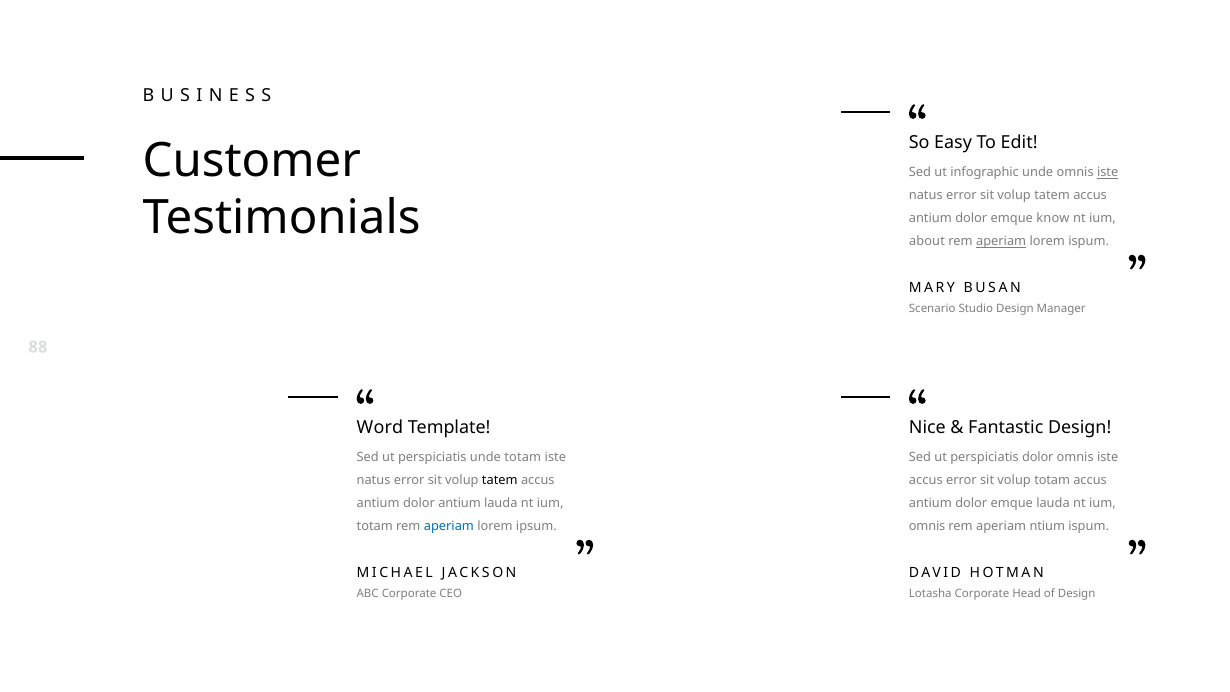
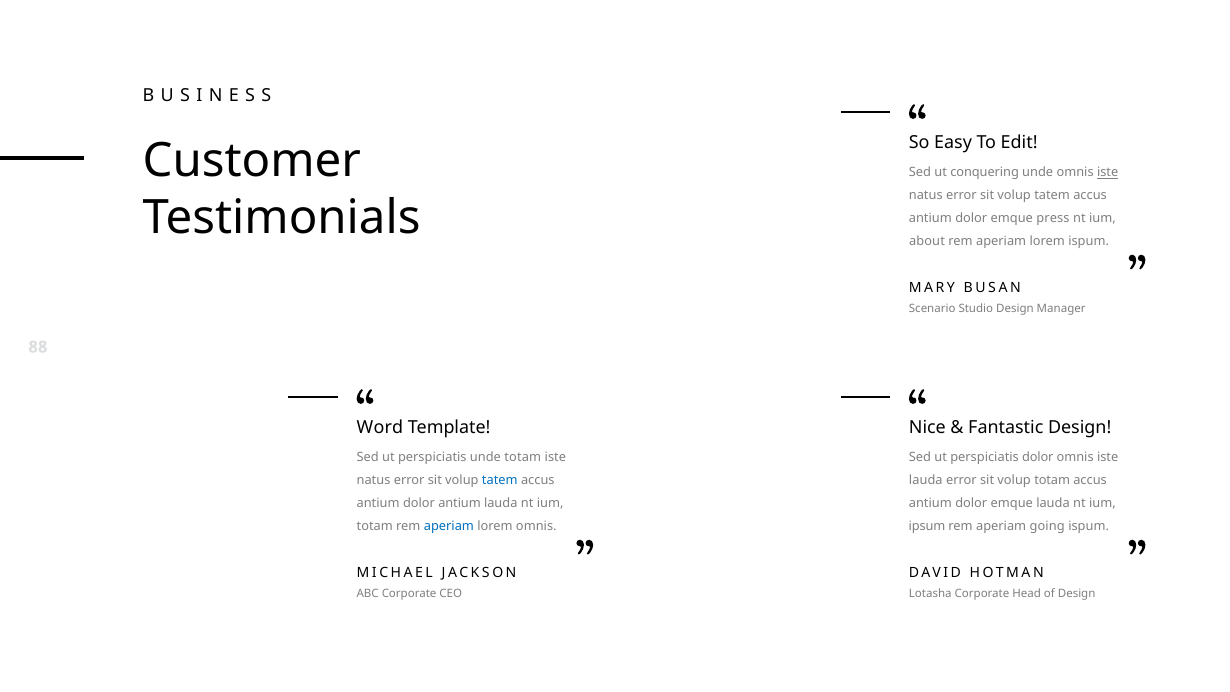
infographic: infographic -> conquering
know: know -> press
aperiam at (1001, 242) underline: present -> none
tatem at (500, 481) colour: black -> blue
accus at (926, 481): accus -> lauda
lorem ipsum: ipsum -> omnis
omnis at (927, 527): omnis -> ipsum
ntium: ntium -> going
